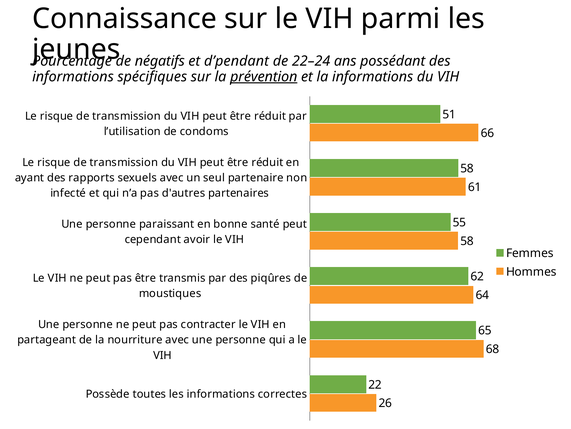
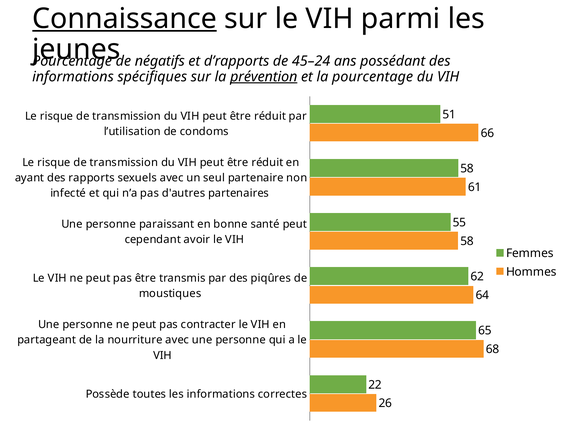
Connaissance underline: none -> present
d’pendant: d’pendant -> d’rapports
22–24: 22–24 -> 45–24
la informations: informations -> pourcentage
